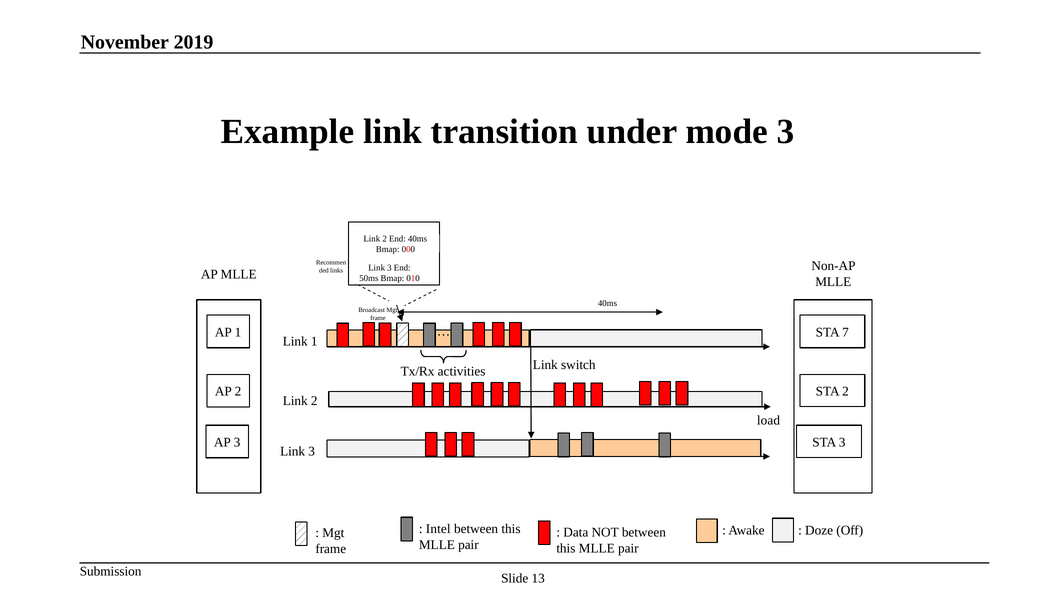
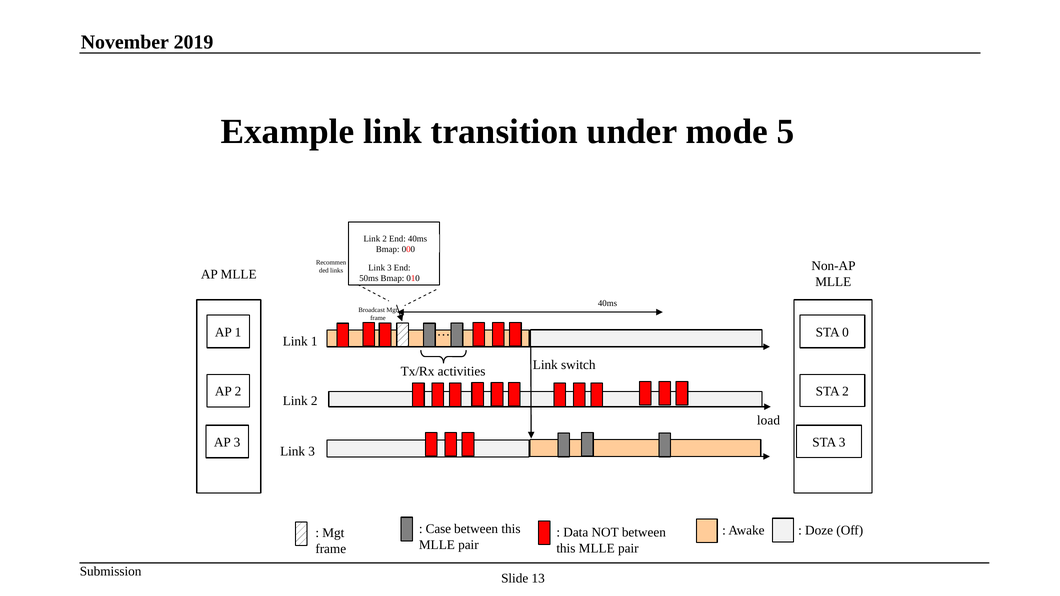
mode 3: 3 -> 5
7: 7 -> 0
Intel at (438, 529): Intel -> Case
